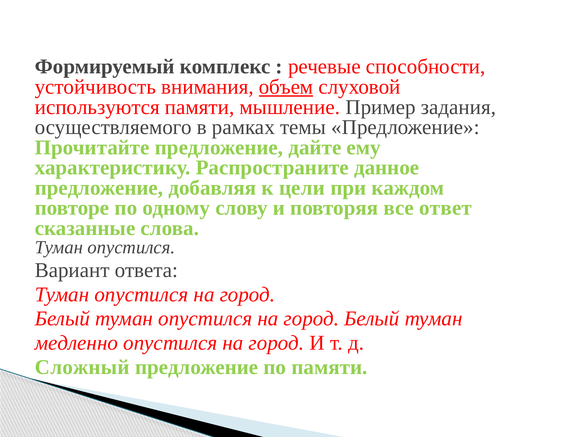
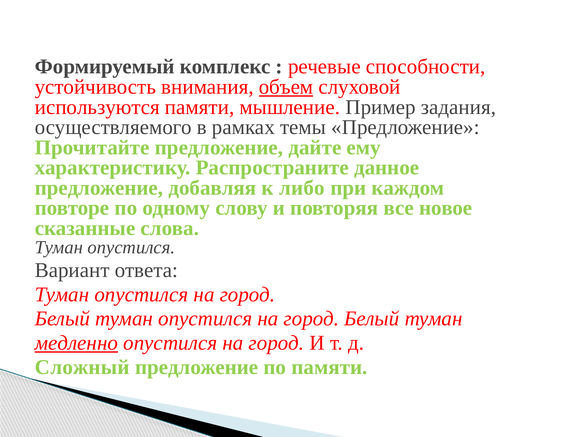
цели: цели -> либо
ответ: ответ -> новое
медленно underline: none -> present
